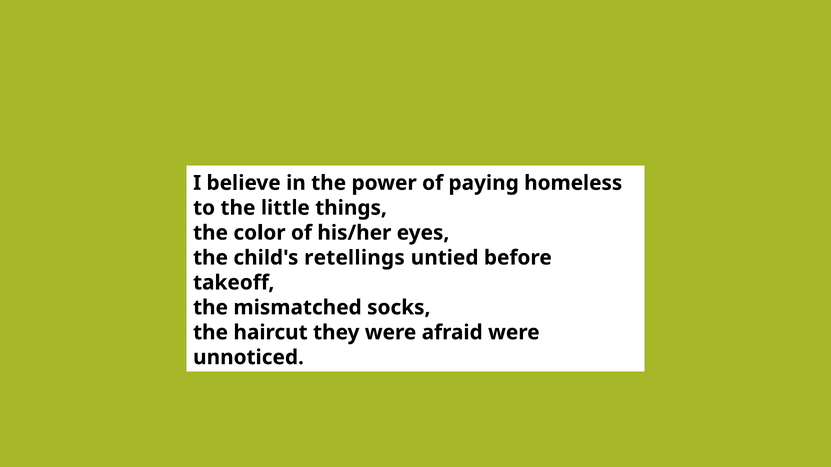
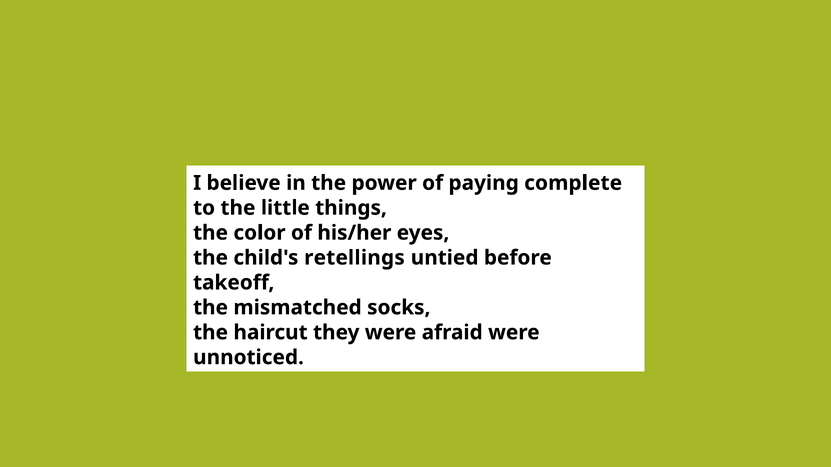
homeless: homeless -> complete
